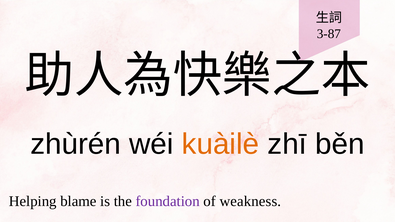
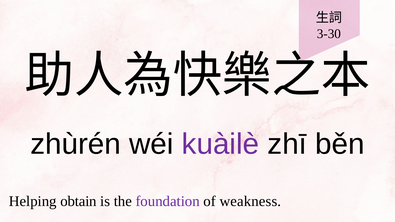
3-87: 3-87 -> 3-30
kuàilè colour: orange -> purple
blame: blame -> obtain
